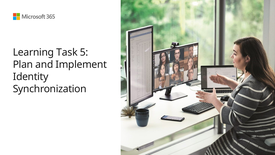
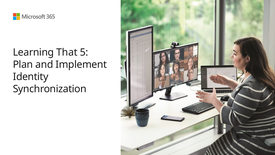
Task: Task -> That
